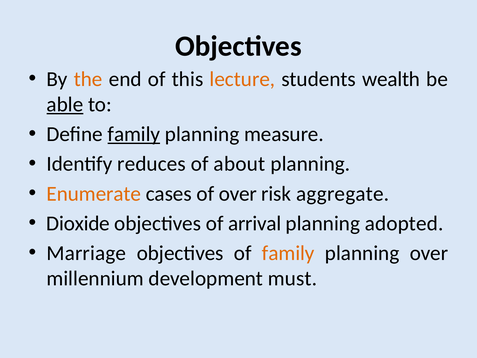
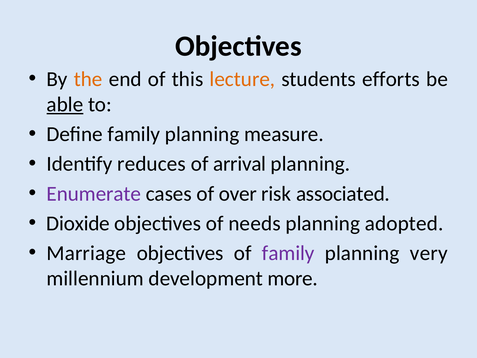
wealth: wealth -> efforts
family at (134, 134) underline: present -> none
about: about -> arrival
Enumerate colour: orange -> purple
aggregate: aggregate -> associated
arrival: arrival -> needs
family at (288, 253) colour: orange -> purple
planning over: over -> very
must: must -> more
